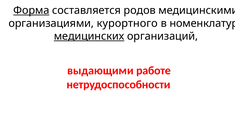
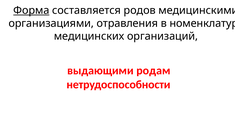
курортного: курортного -> отравления
медицинских underline: present -> none
работе: работе -> родам
